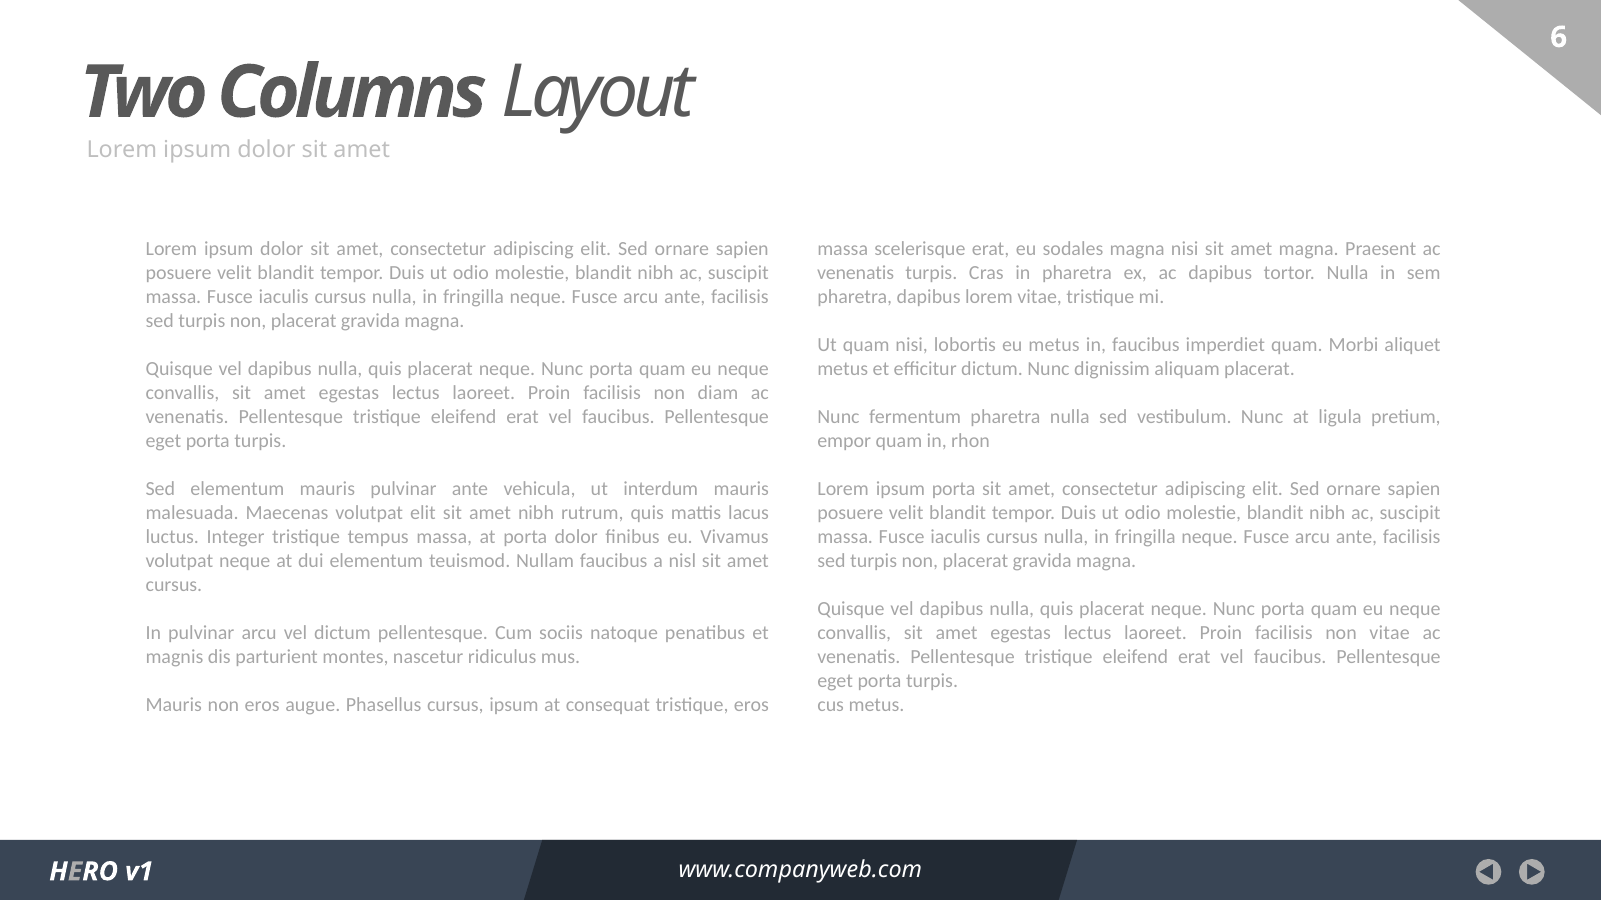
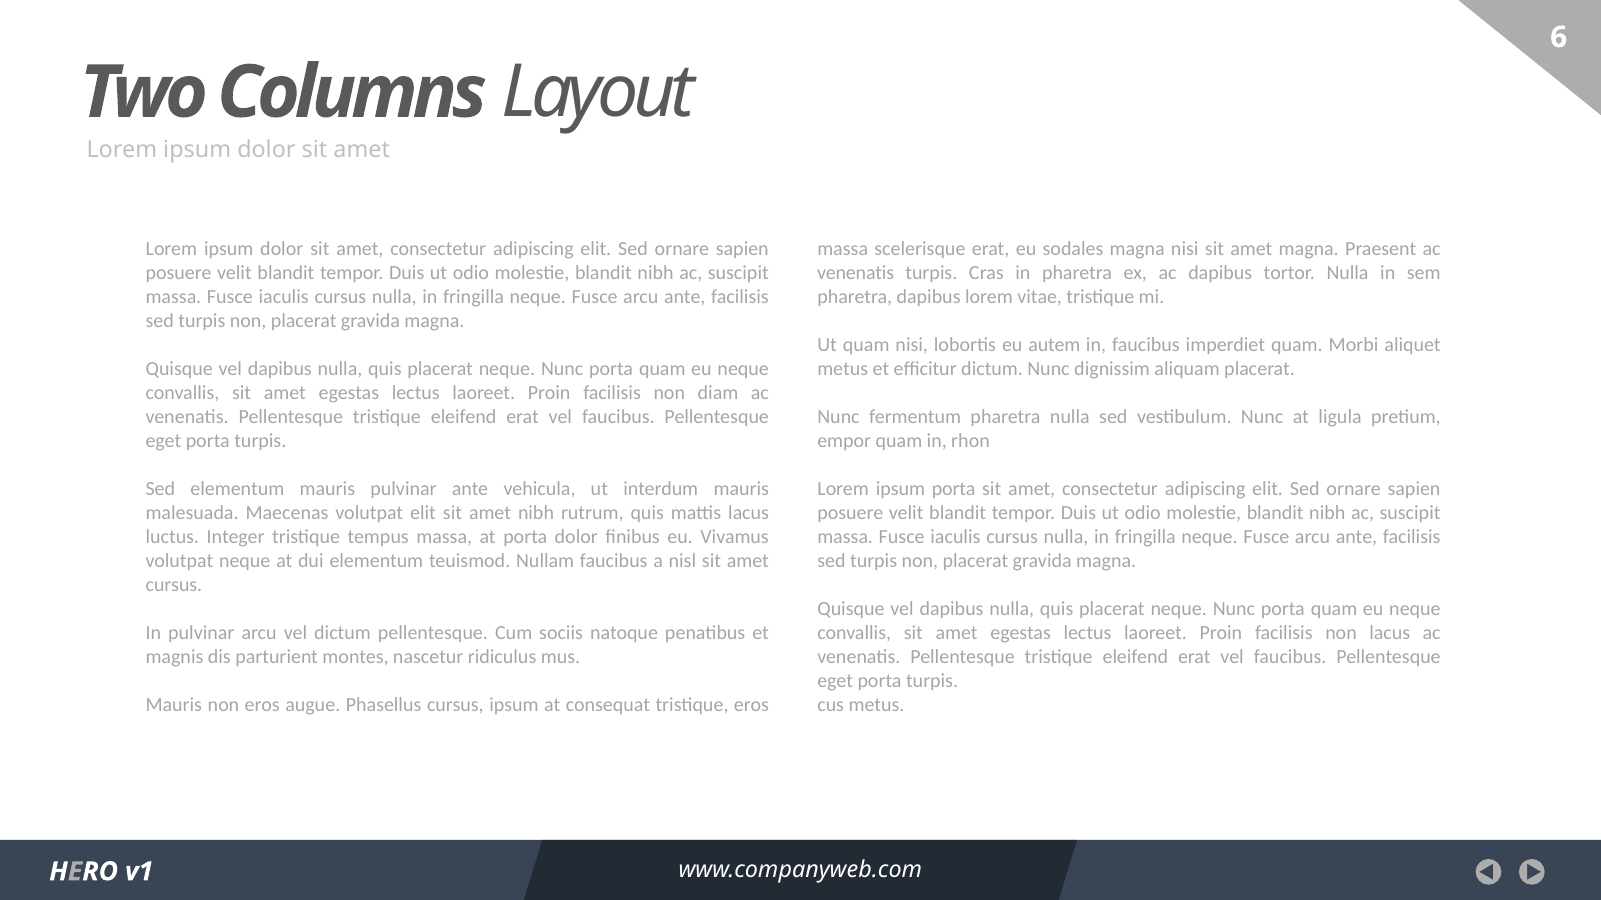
eu metus: metus -> autem
non vitae: vitae -> lacus
